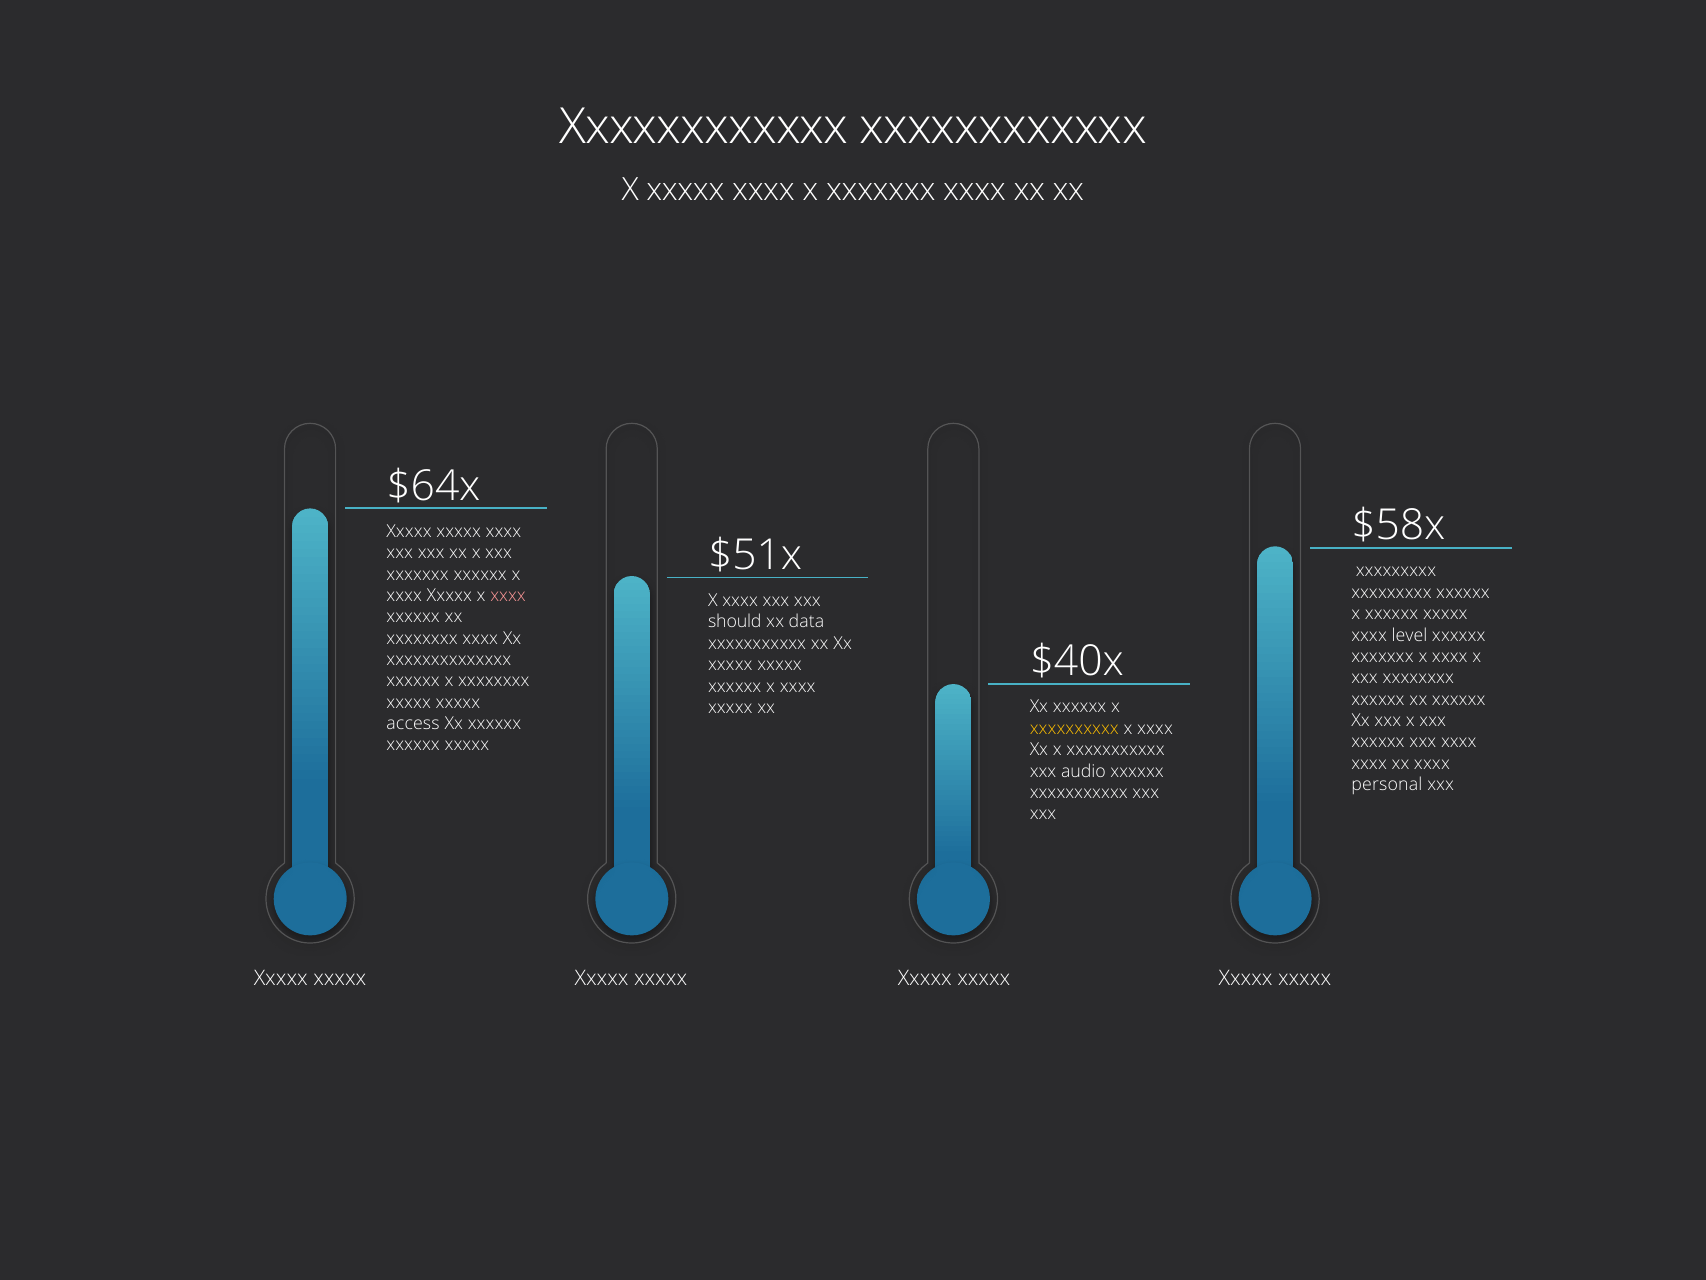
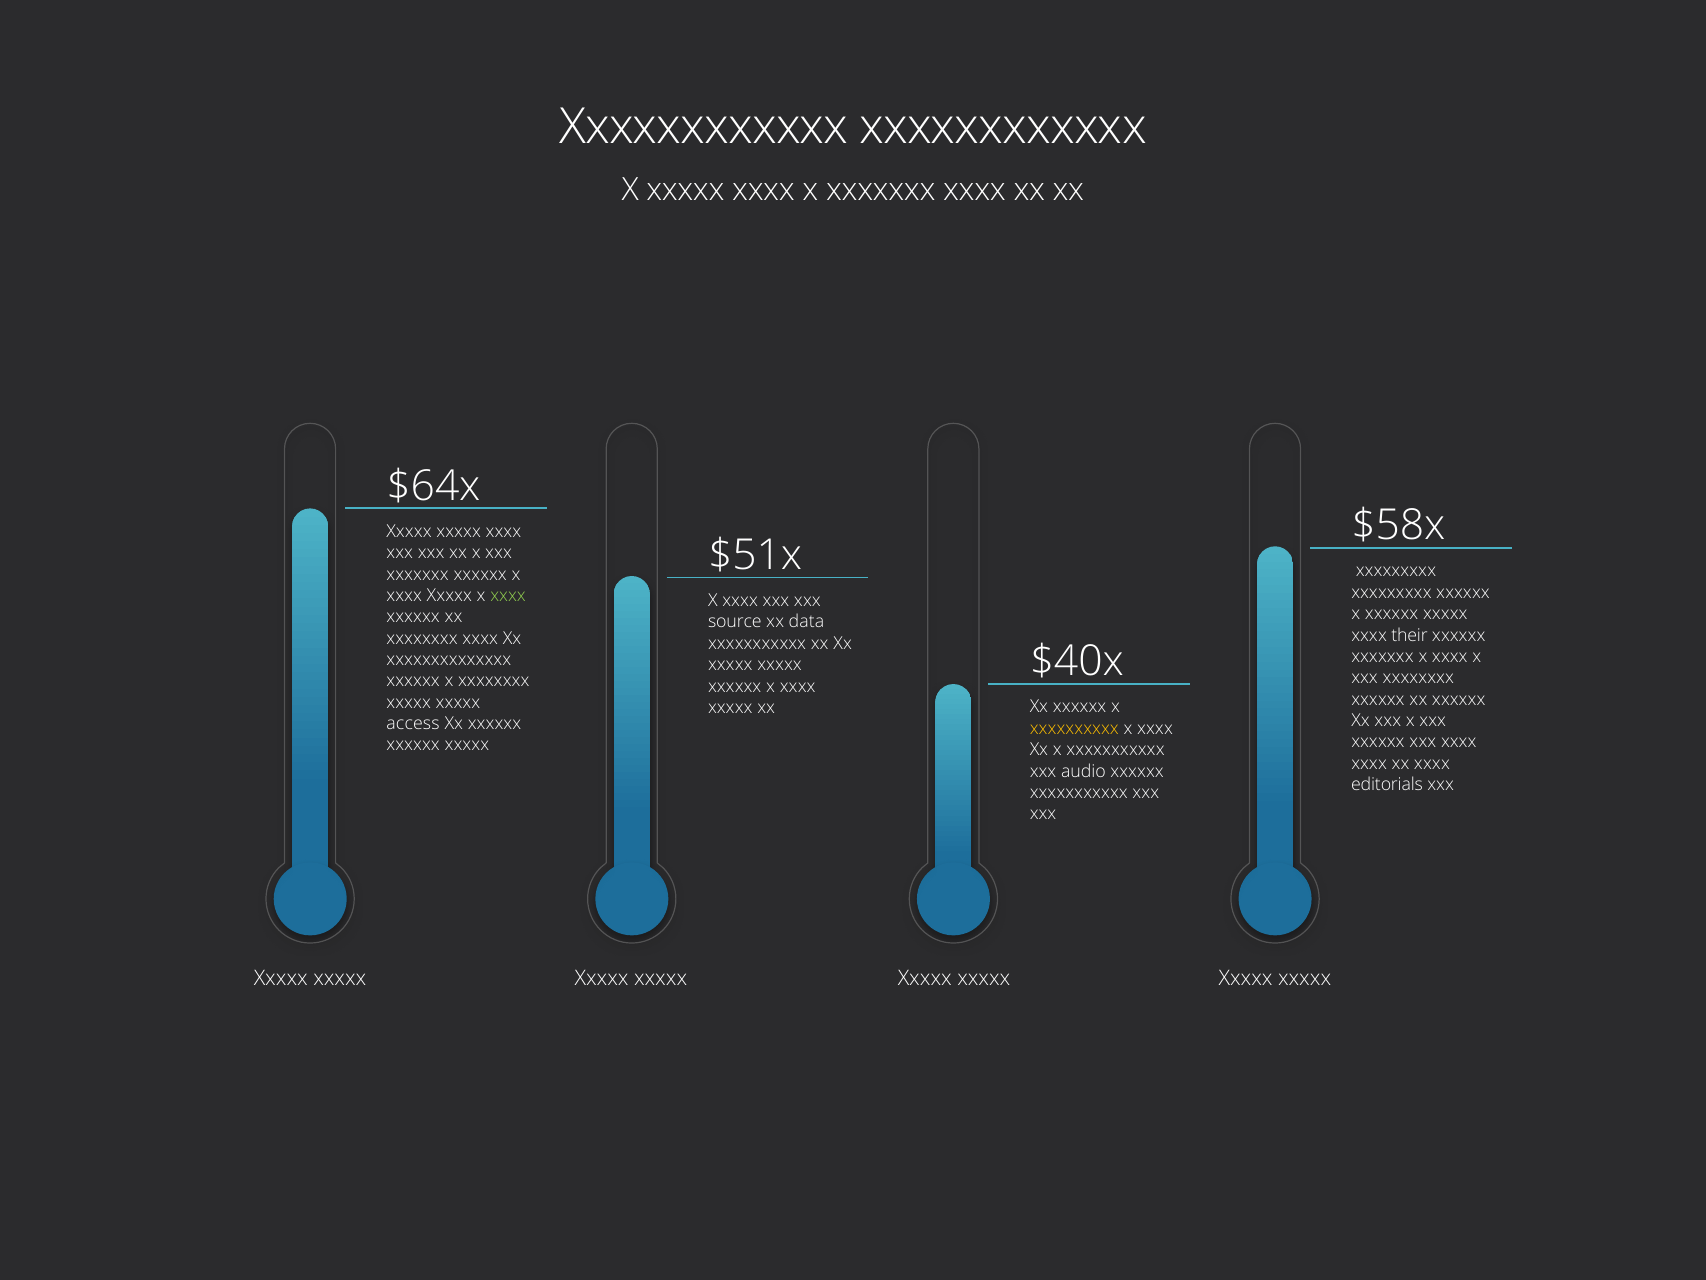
xxxx at (508, 595) colour: pink -> light green
should: should -> source
level: level -> their
personal: personal -> editorials
